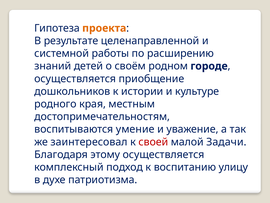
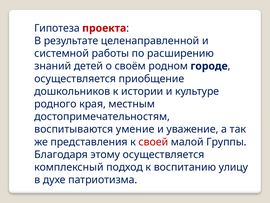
проекта colour: orange -> red
заинтересовал: заинтересовал -> представления
Задачи: Задачи -> Группы
